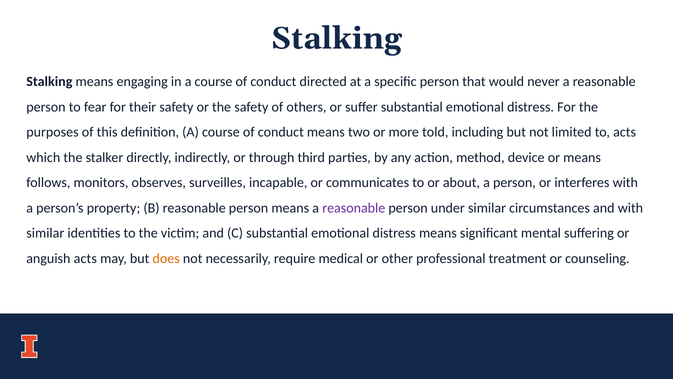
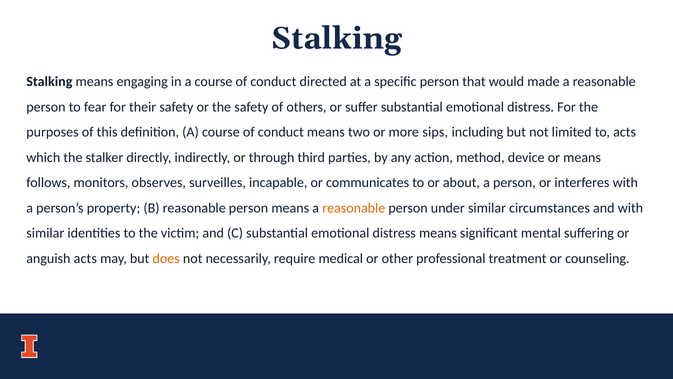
never: never -> made
told: told -> sips
reasonable at (354, 208) colour: purple -> orange
